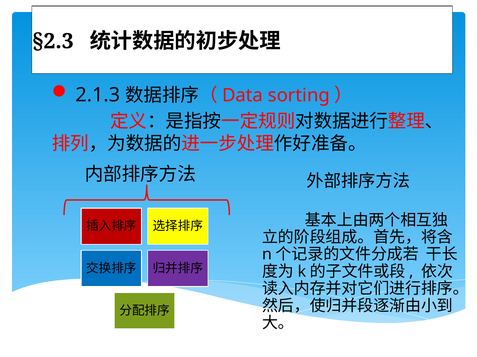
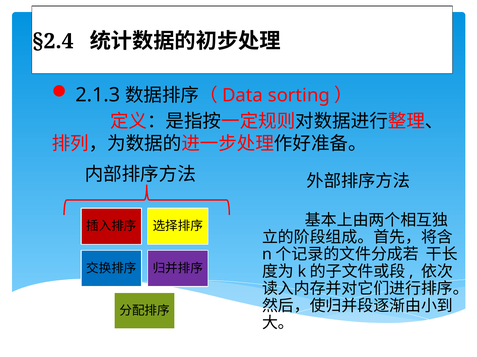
§2.3: §2.3 -> §2.4
